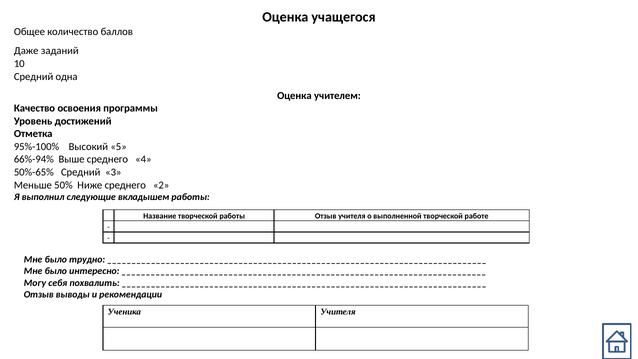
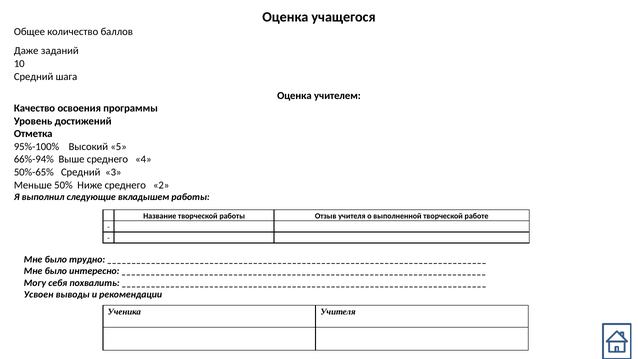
одна: одна -> шага
Отзыв at (39, 295): Отзыв -> Усвоен
